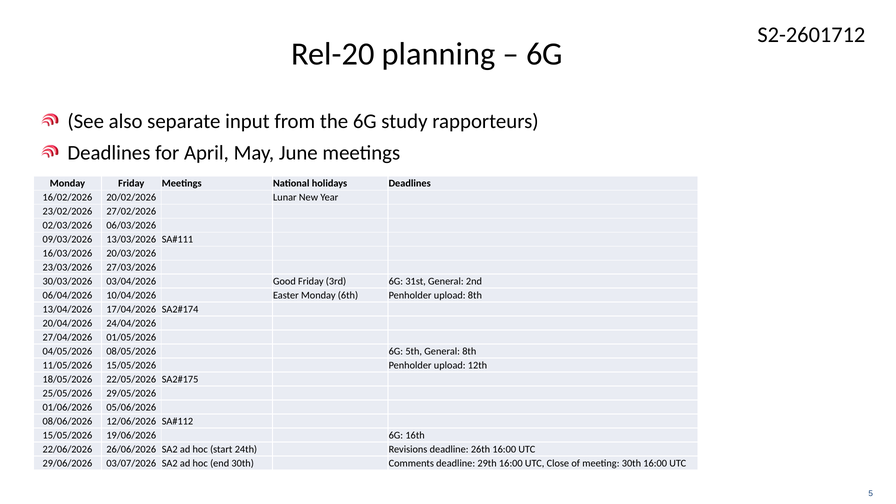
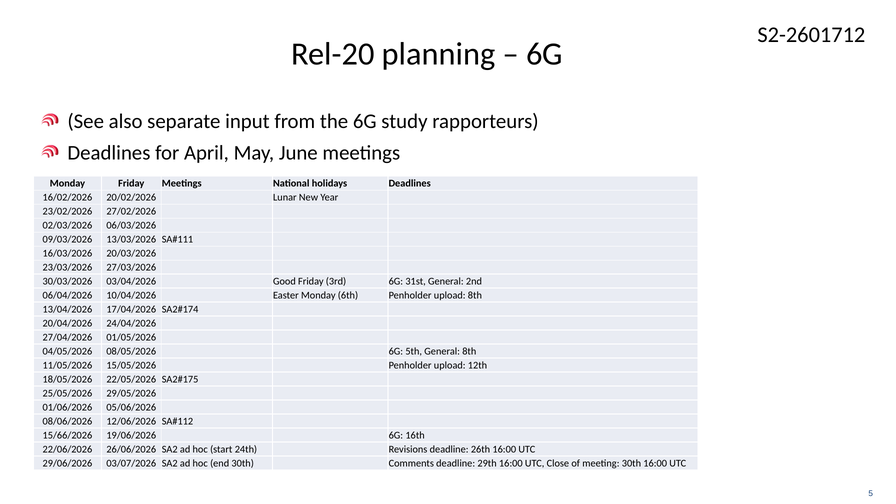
15/05/2026 at (67, 435): 15/05/2026 -> 15/66/2026
